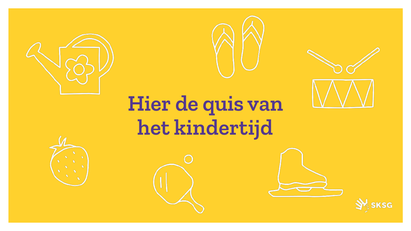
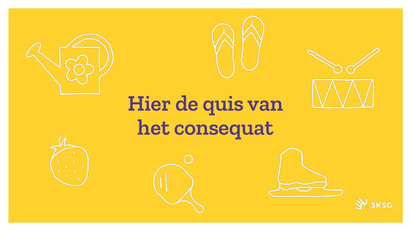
kindertijd: kindertijd -> consequat
